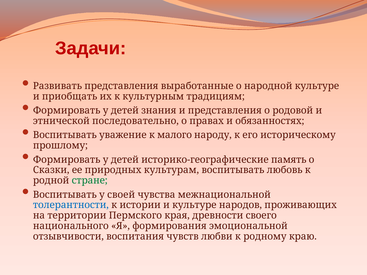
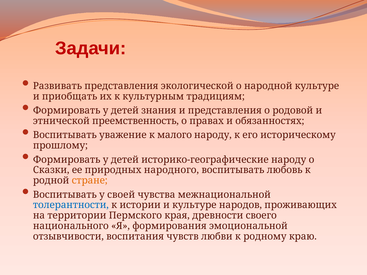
выработанные: выработанные -> экологической
последовательно: последовательно -> преемственность
историко-географические память: память -> народу
культурам: культурам -> народного
стране colour: green -> orange
